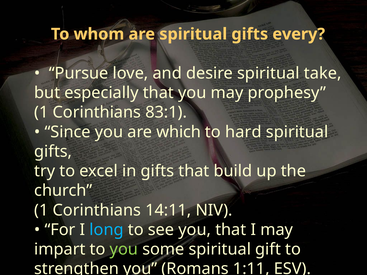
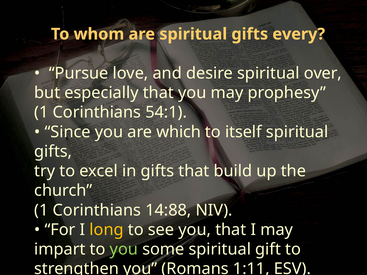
take: take -> over
83:1: 83:1 -> 54:1
hard: hard -> itself
14:11: 14:11 -> 14:88
long colour: light blue -> yellow
